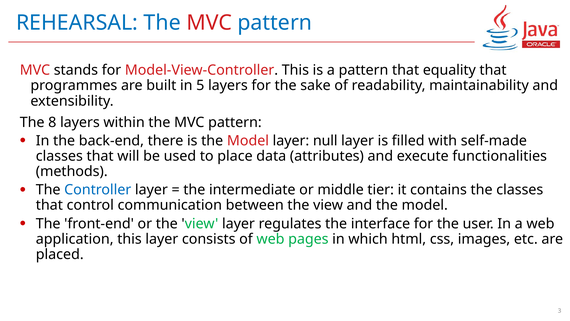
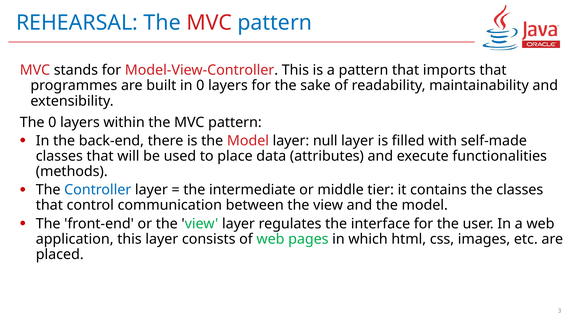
equality: equality -> imports
in 5: 5 -> 0
The 8: 8 -> 0
